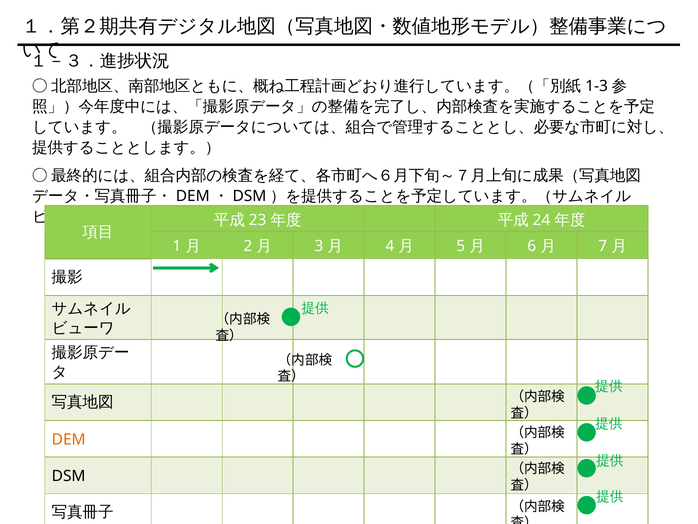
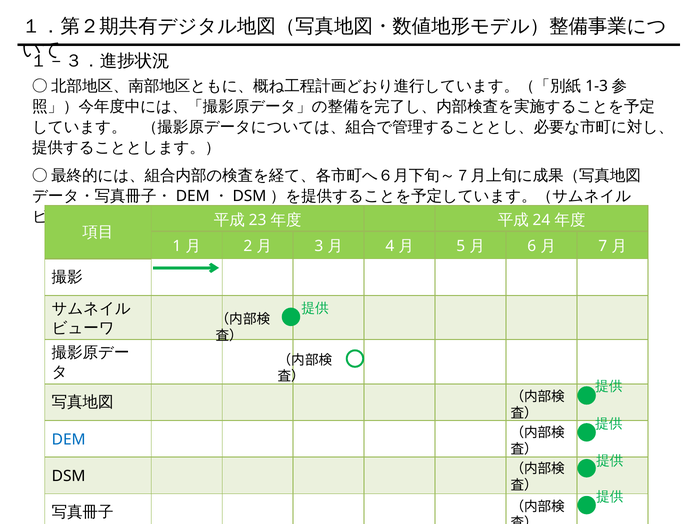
DEM colour: orange -> blue
